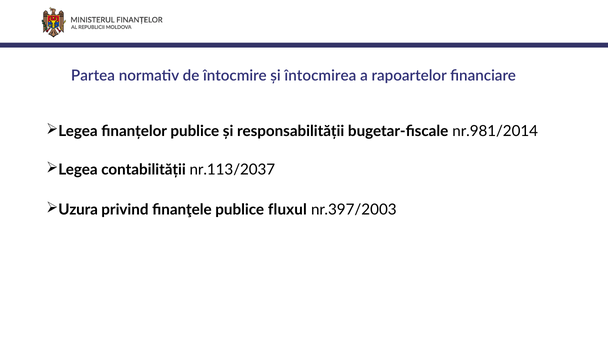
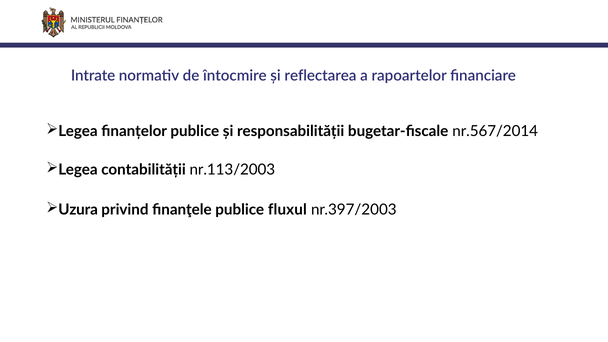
Partea: Partea -> Intrate
întocmirea: întocmirea -> reflectarea
nr.981/2014: nr.981/2014 -> nr.567/2014
nr.113/2037: nr.113/2037 -> nr.113/2003
